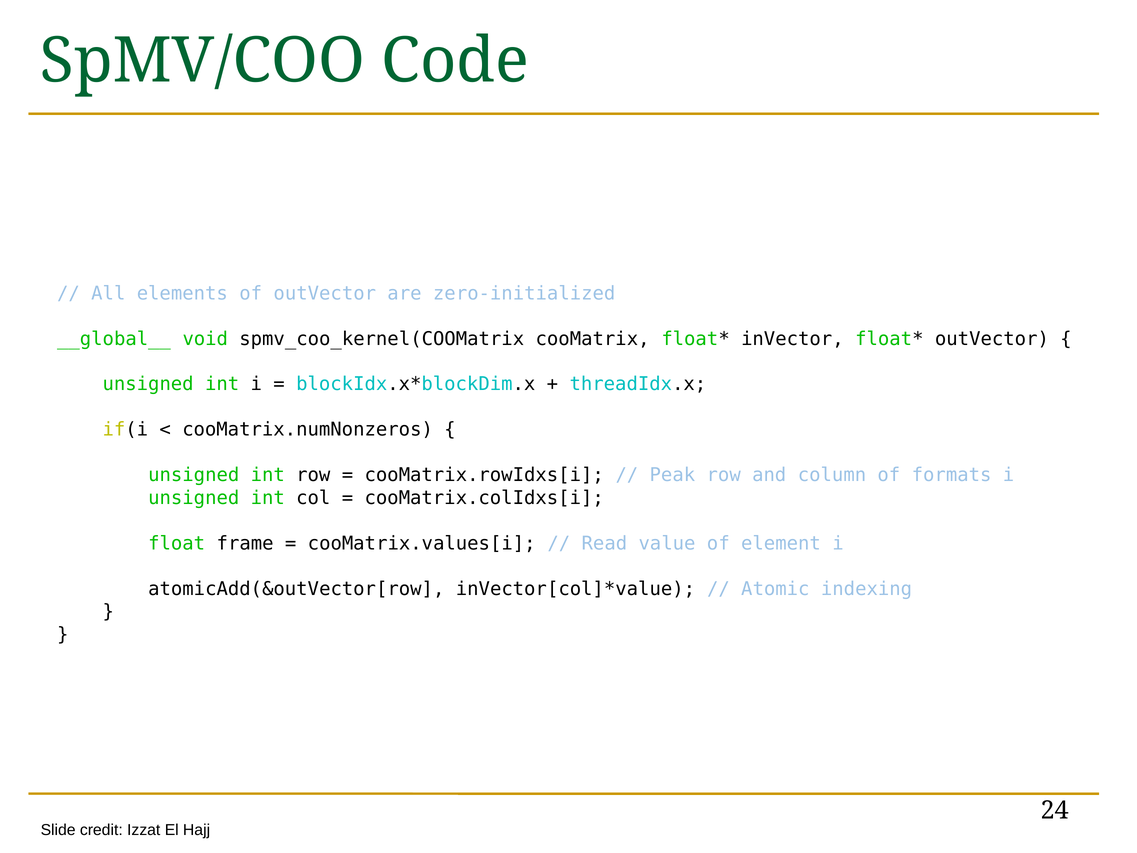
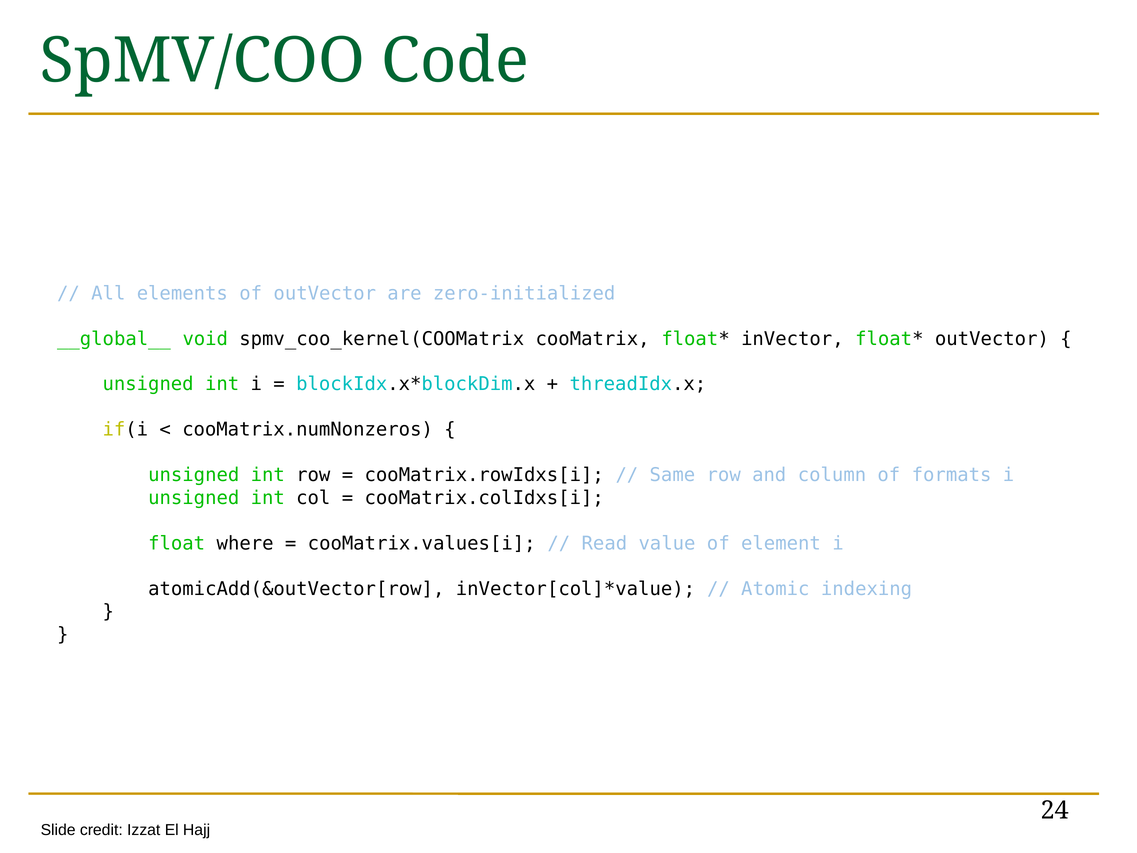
Peak: Peak -> Same
frame: frame -> where
